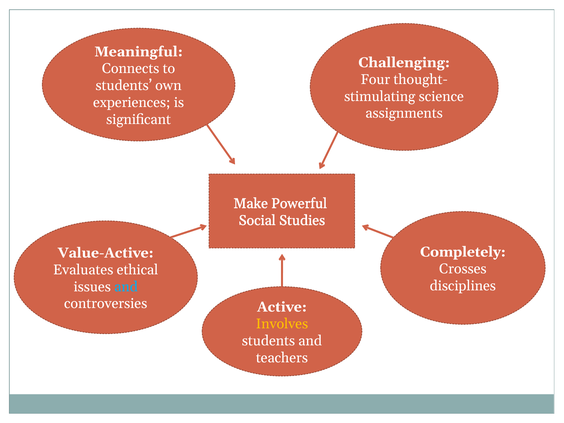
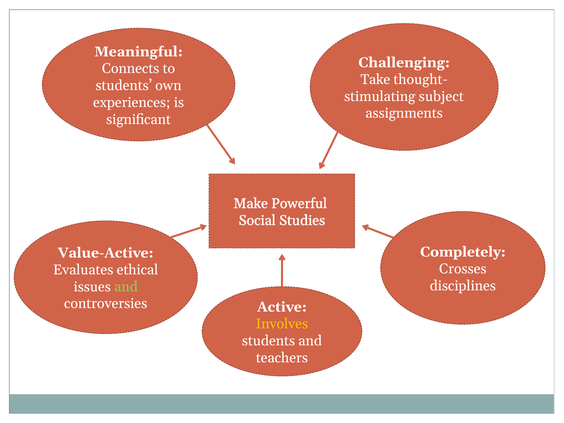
Four: Four -> Take
science: science -> subject
and at (126, 287) colour: light blue -> light green
